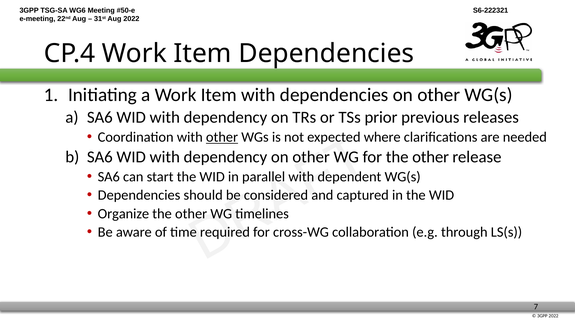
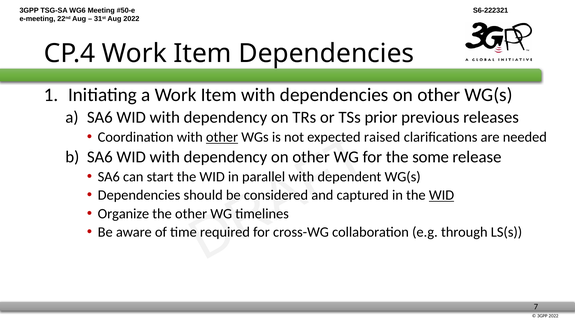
where: where -> raised
other at (431, 157): other -> some
WID at (442, 195) underline: none -> present
